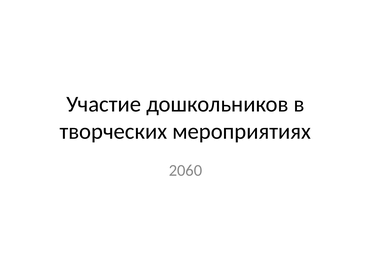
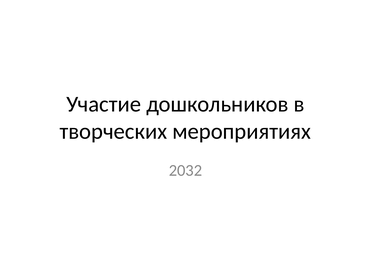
2060: 2060 -> 2032
